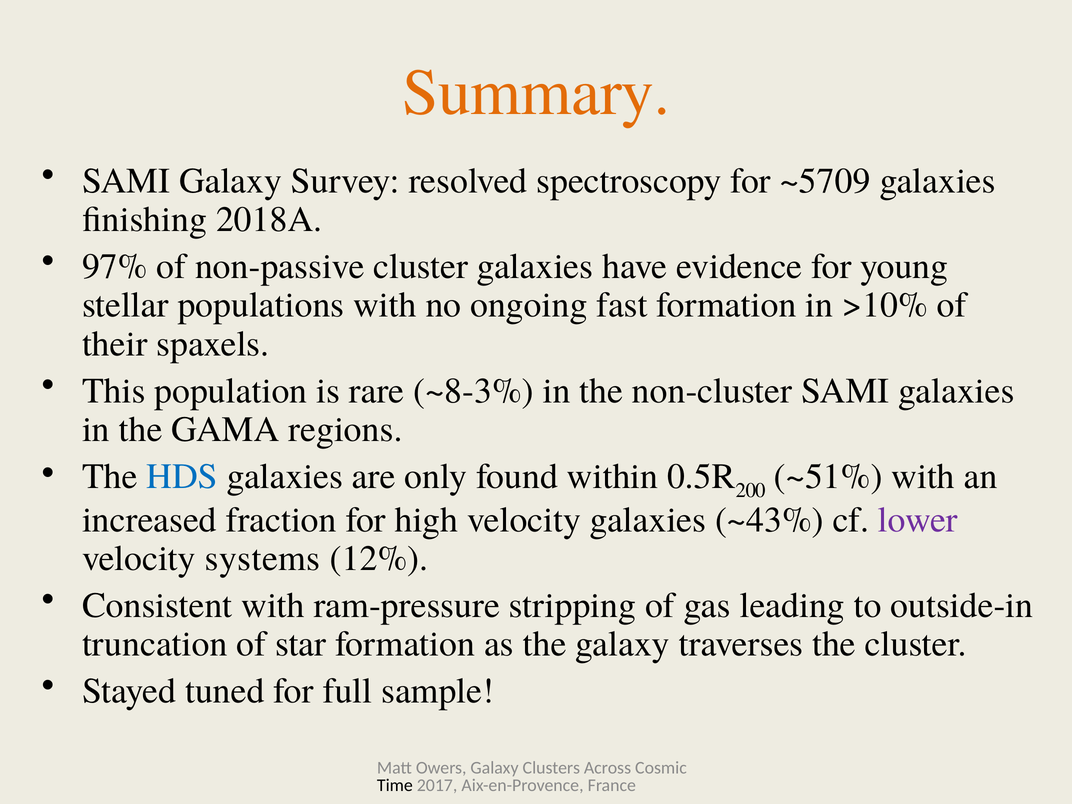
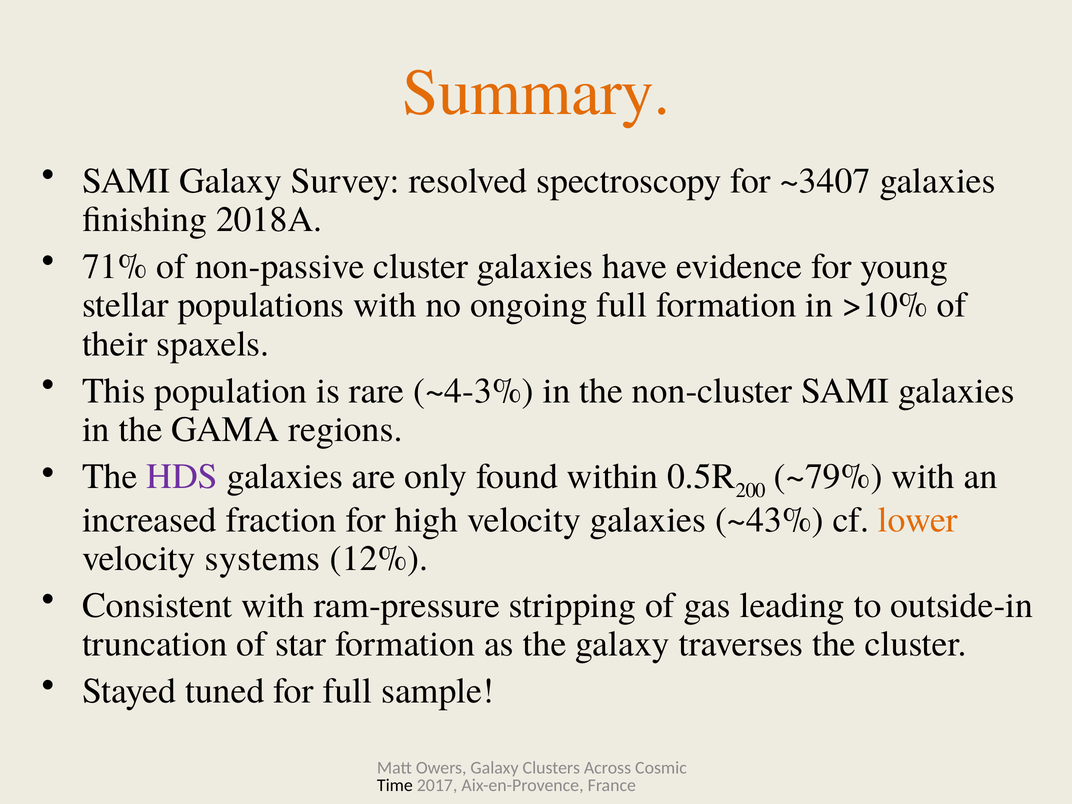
~5709: ~5709 -> ~3407
97%: 97% -> 71%
ongoing fast: fast -> full
~8-3%: ~8-3% -> ~4-3%
HDS colour: blue -> purple
~51%: ~51% -> ~79%
lower colour: purple -> orange
